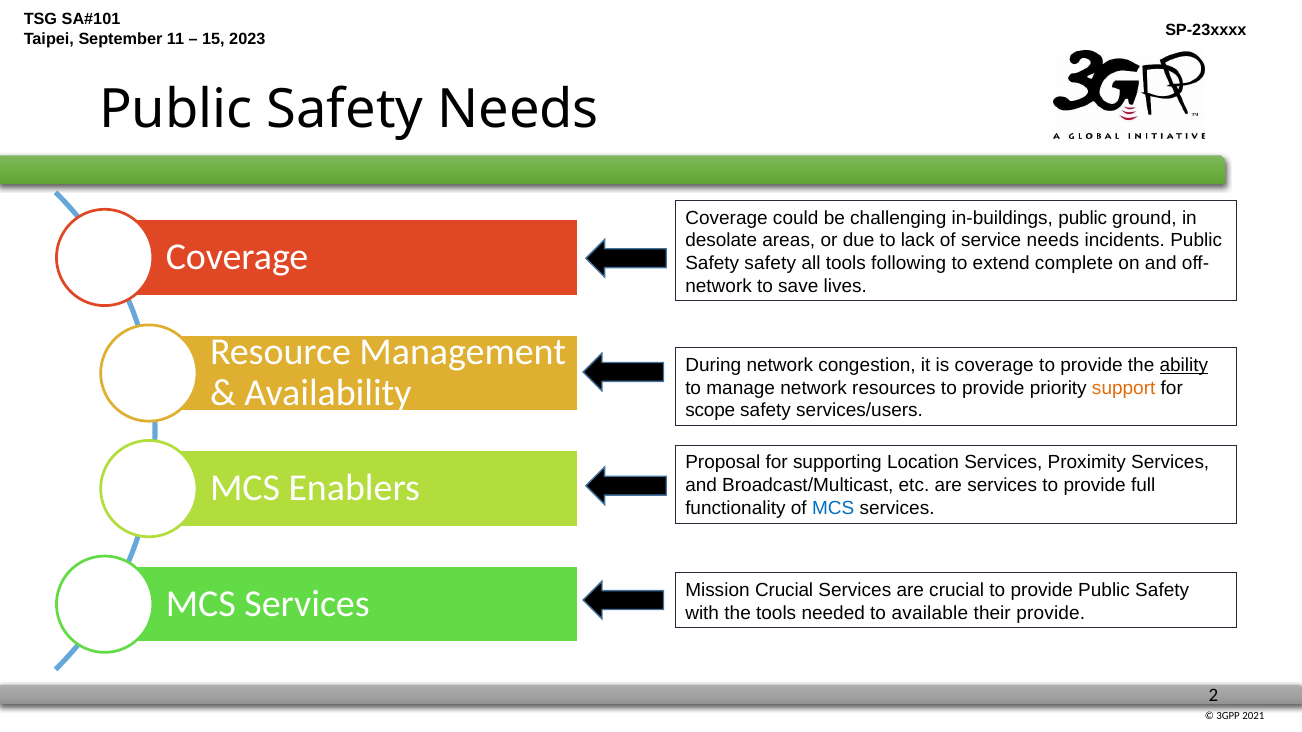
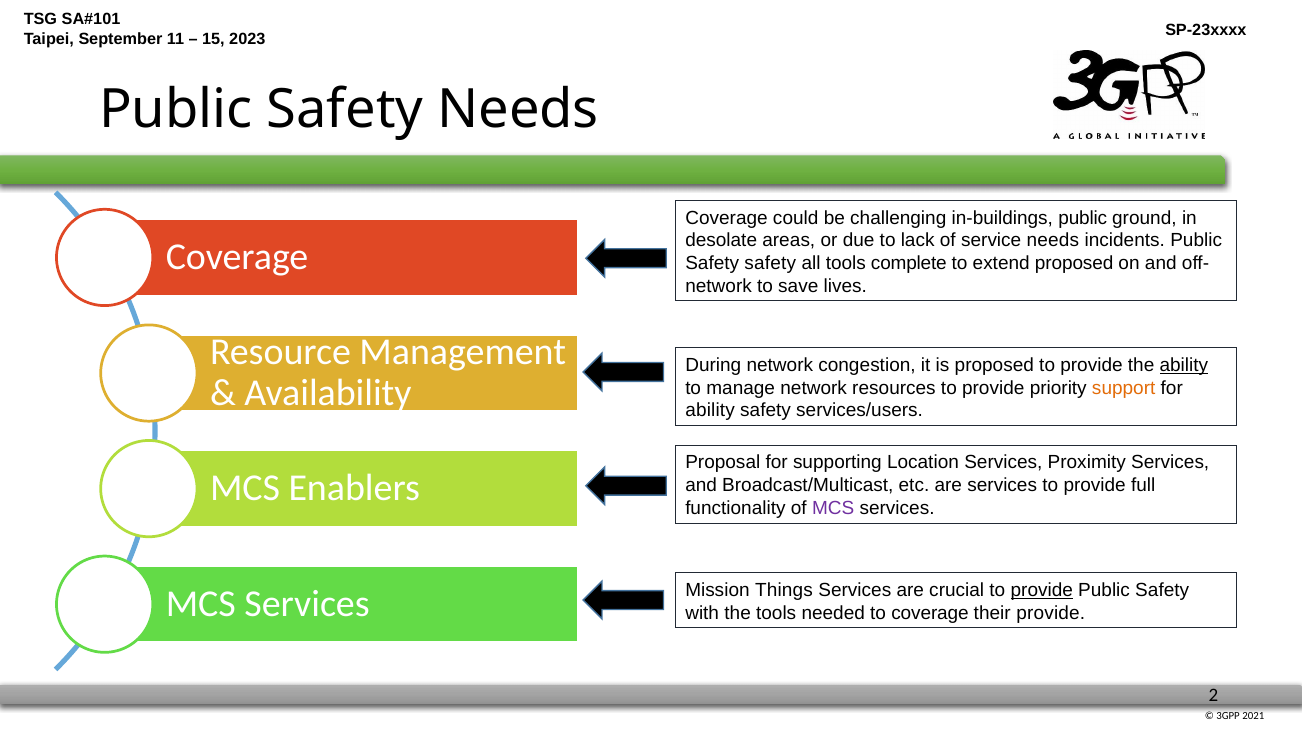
following: following -> complete
extend complete: complete -> proposed
is coverage: coverage -> proposed
scope at (710, 411): scope -> ability
MCS at (833, 509) colour: blue -> purple
Mission Crucial: Crucial -> Things
provide at (1042, 591) underline: none -> present
to available: available -> coverage
